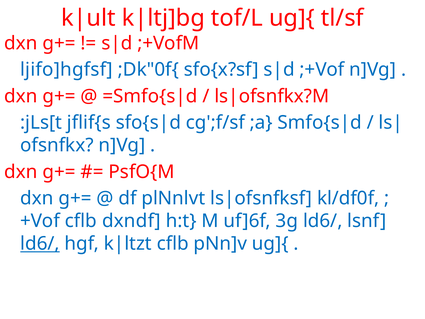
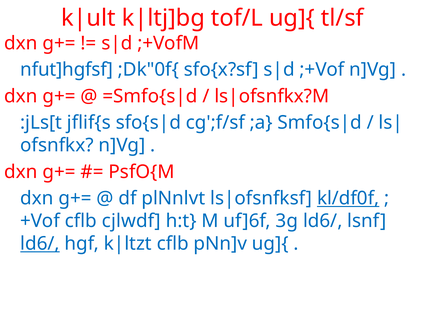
ljifo]hgfsf: ljifo]hgfsf -> nfut]hgfsf
kl/df0f underline: none -> present
dxndf: dxndf -> cjlwdf
